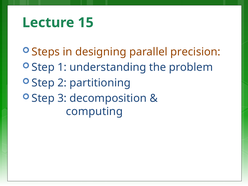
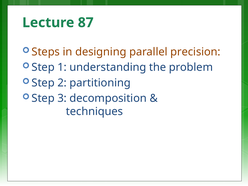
15: 15 -> 87
computing: computing -> techniques
